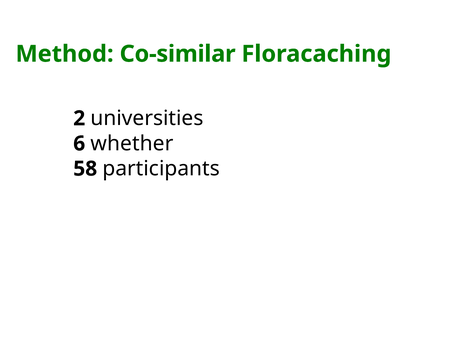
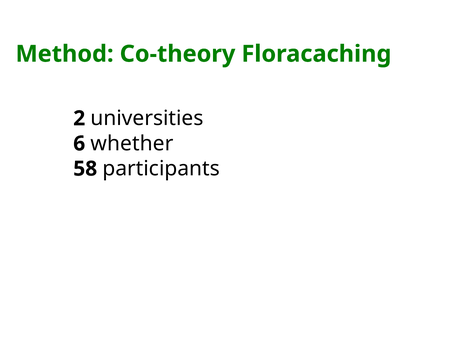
Co-similar: Co-similar -> Co-theory
